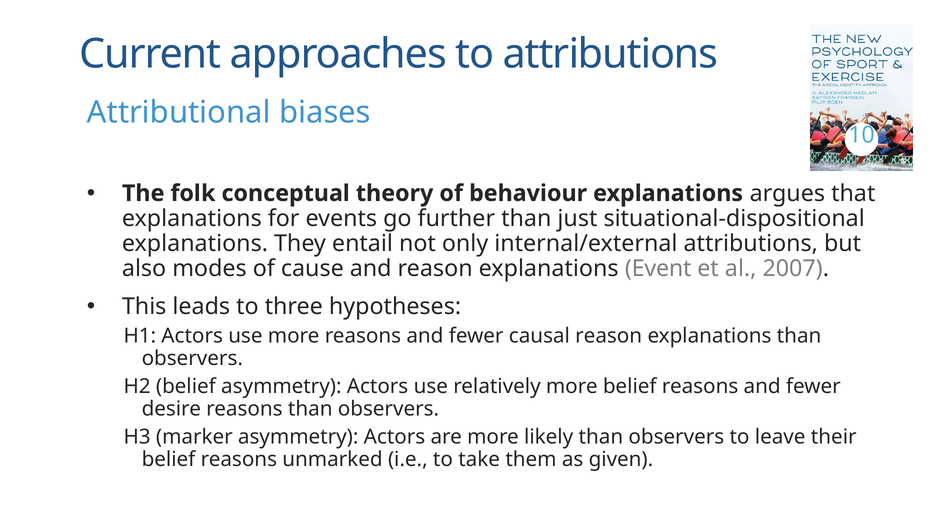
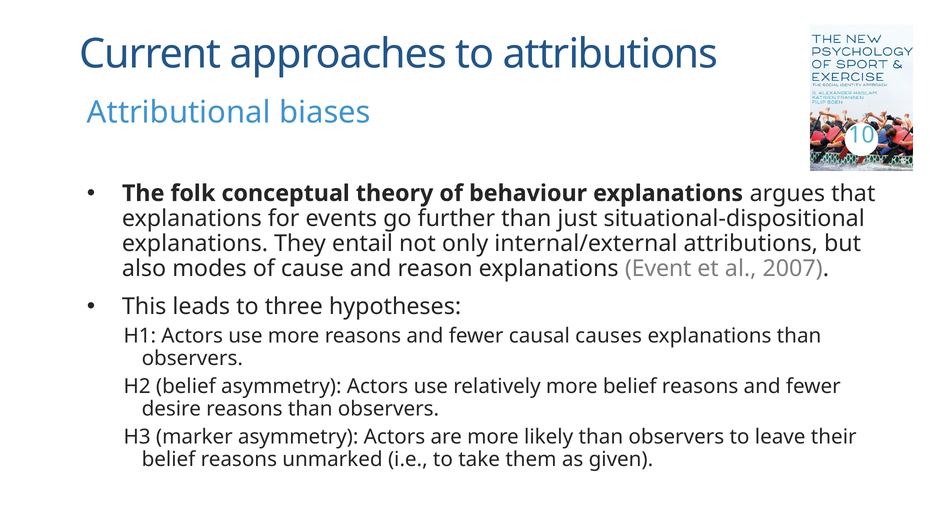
causal reason: reason -> causes
